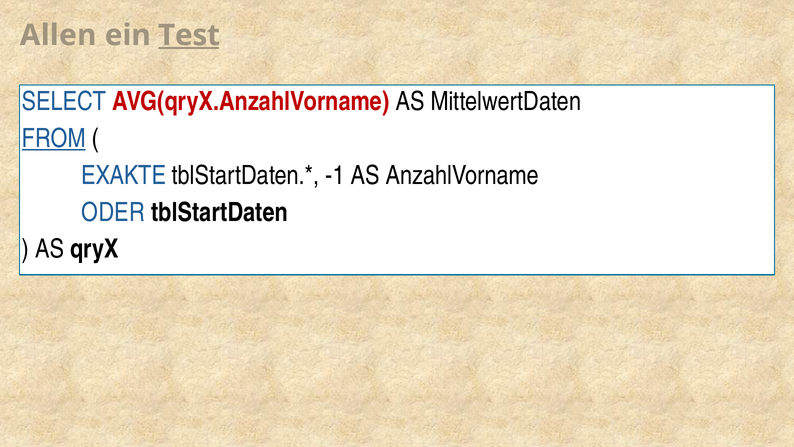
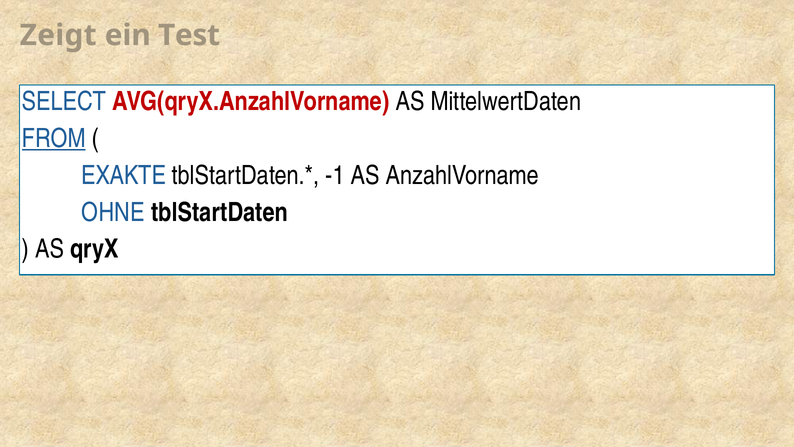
Allen: Allen -> Zeigt
Test underline: present -> none
ODER: ODER -> OHNE
